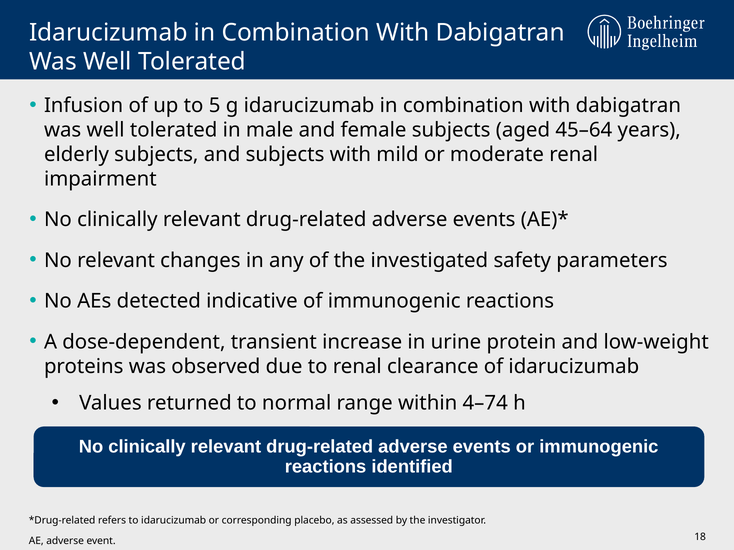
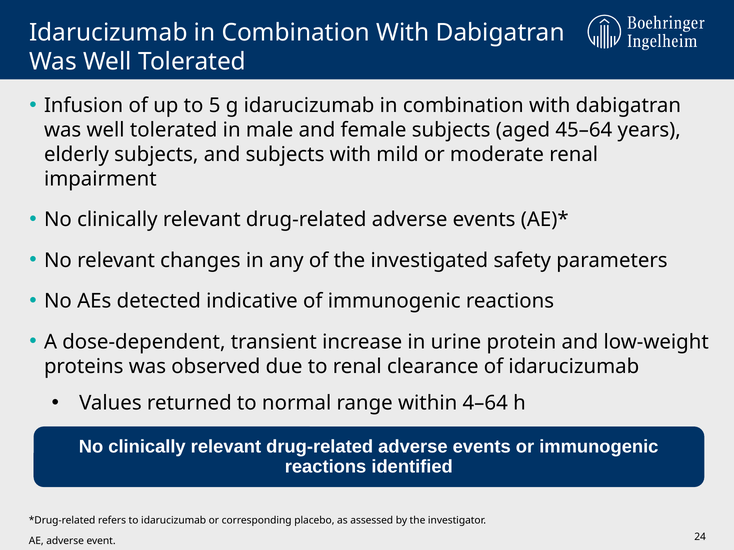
4–74: 4–74 -> 4–64
18: 18 -> 24
